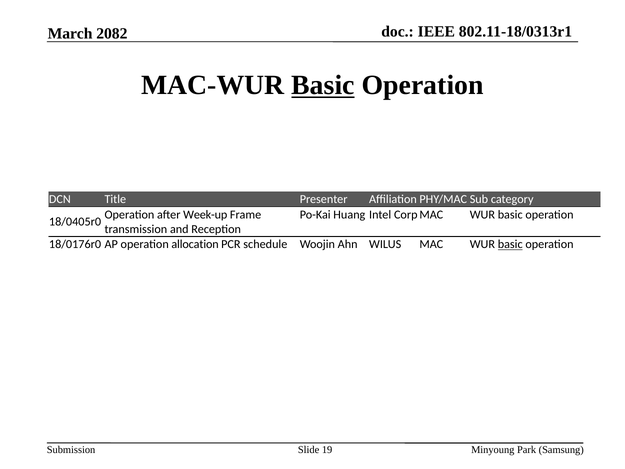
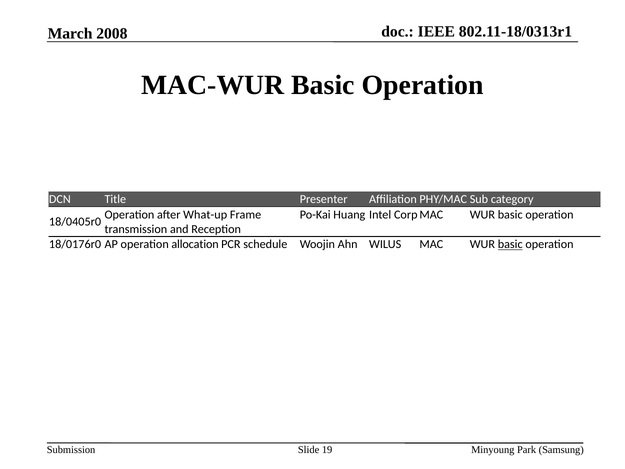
2082: 2082 -> 2008
Basic at (323, 85) underline: present -> none
Week-up: Week-up -> What-up
